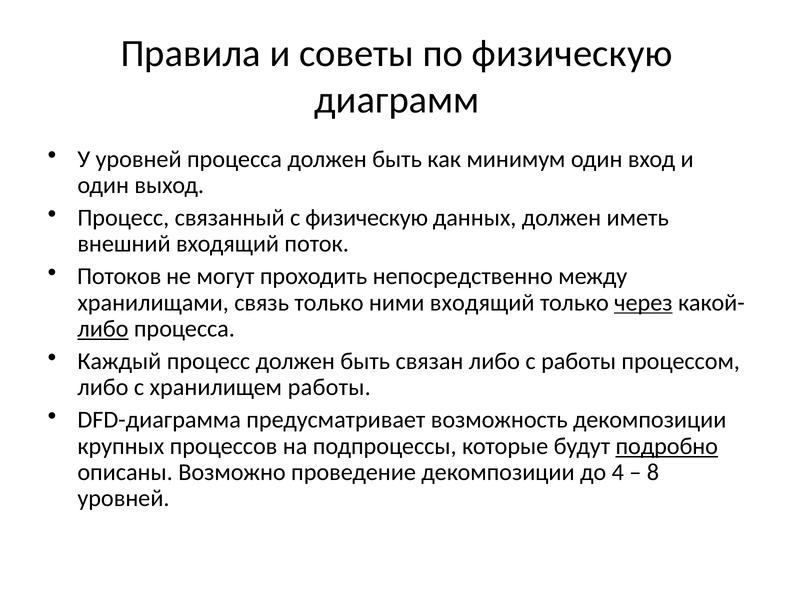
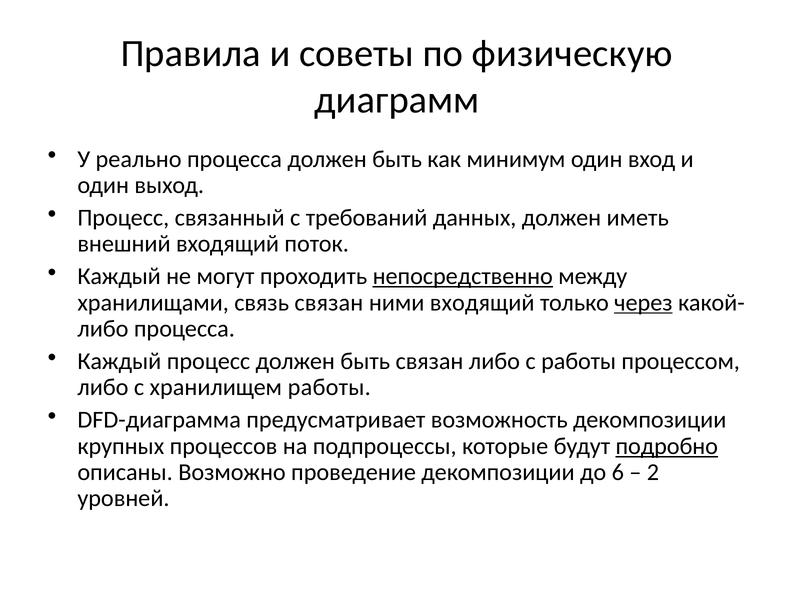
У уровней: уровней -> реально
с физическую: физическую -> требований
Потоков at (119, 277): Потоков -> Каждый
непосредственно underline: none -> present
связь только: только -> связан
либо at (103, 329) underline: present -> none
4: 4 -> 6
8: 8 -> 2
